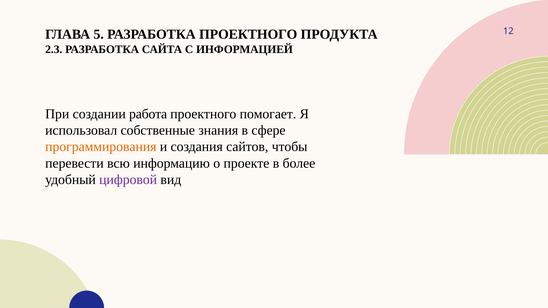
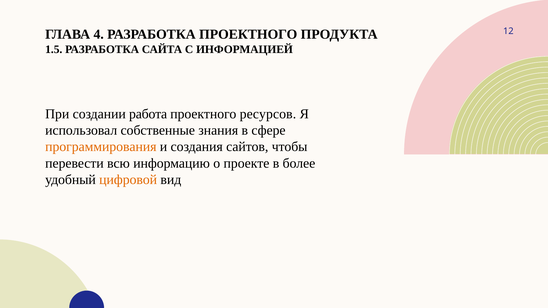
5: 5 -> 4
2.3: 2.3 -> 1.5
помогает: помогает -> ресурсов
цифровой colour: purple -> orange
